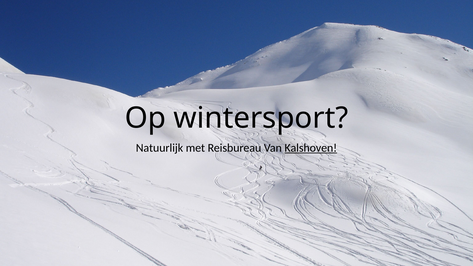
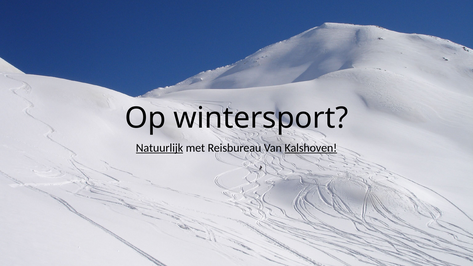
Natuurlijk underline: none -> present
